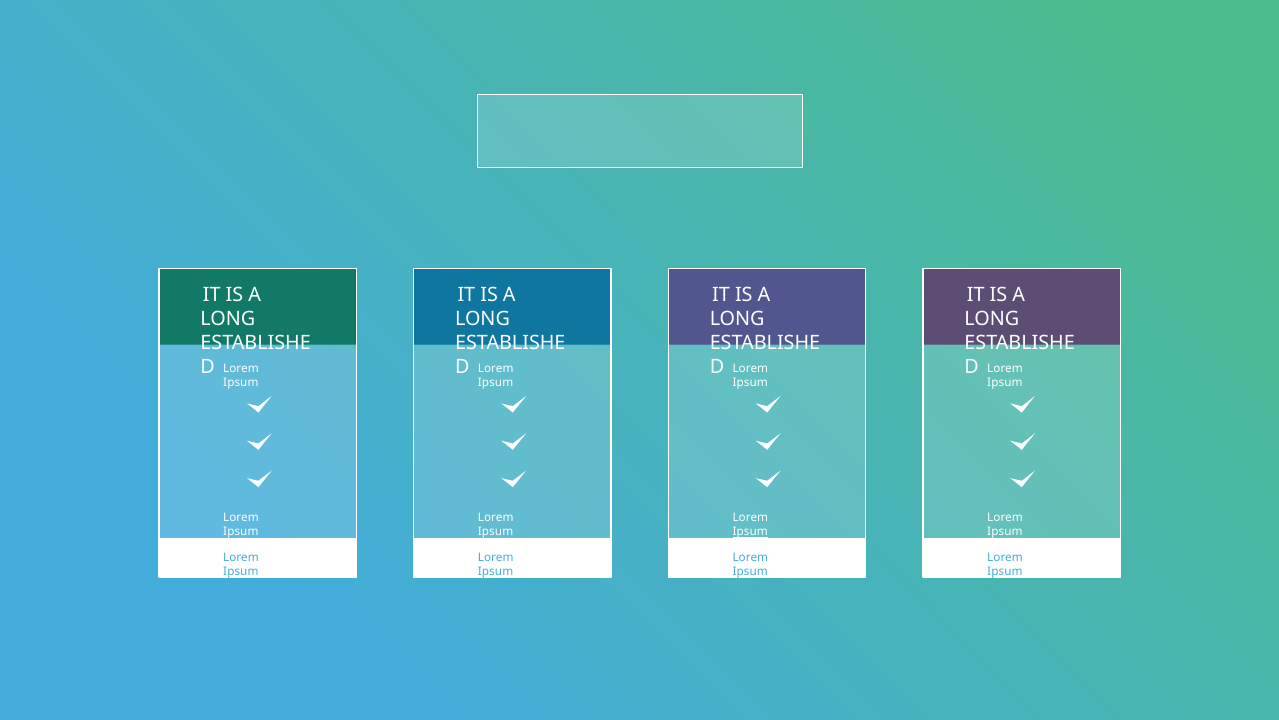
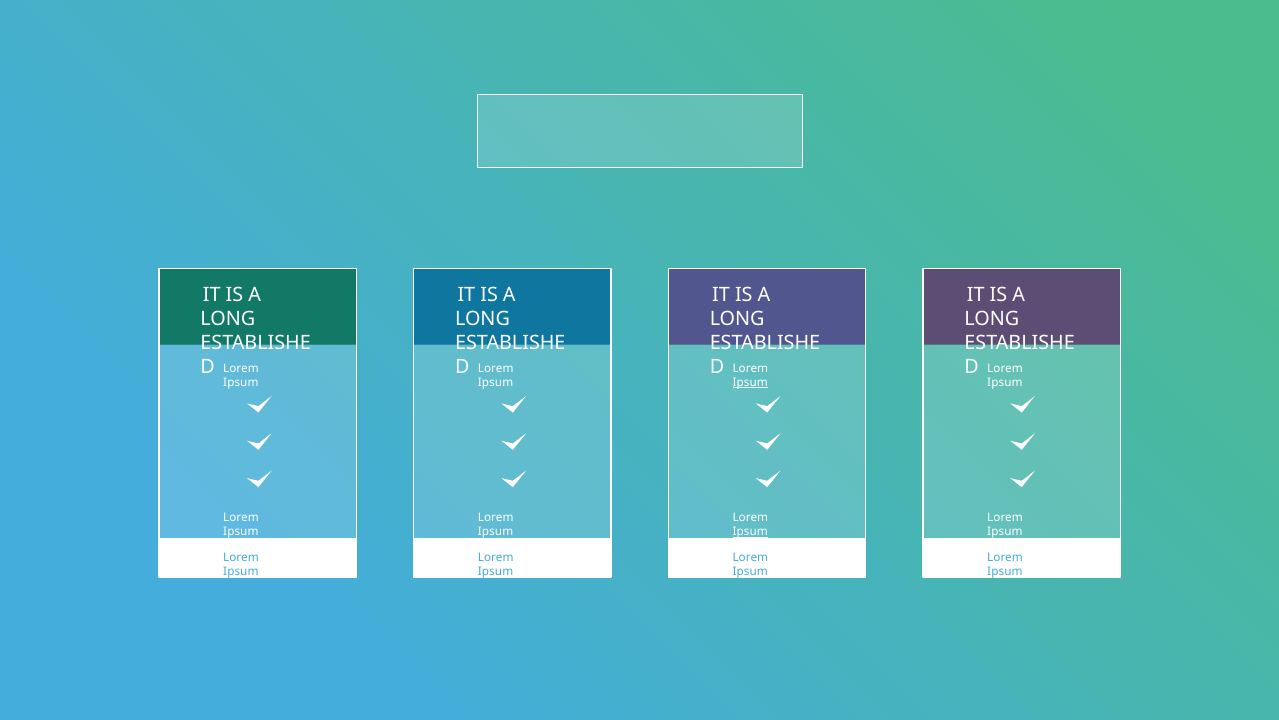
Ipsum at (750, 382) underline: none -> present
